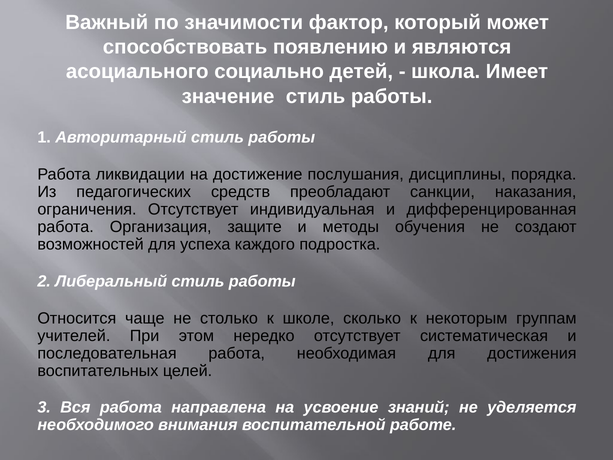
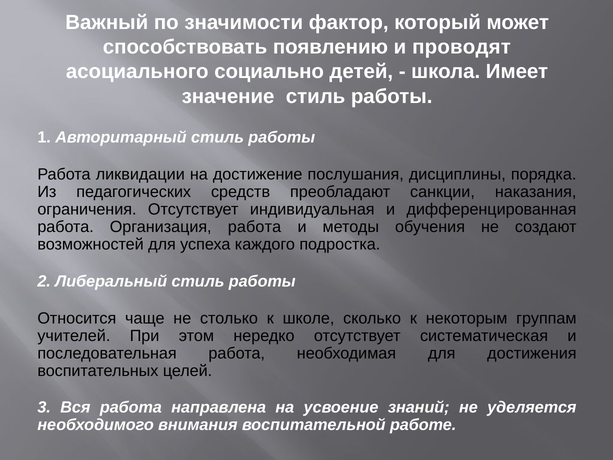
являются: являются -> проводят
Организация защите: защите -> работа
